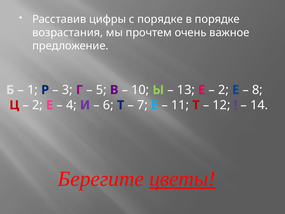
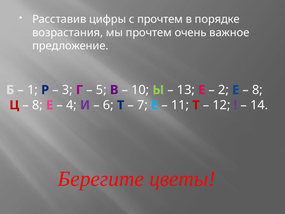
с порядке: порядке -> прочтем
2 at (37, 105): 2 -> 8
цветы underline: present -> none
